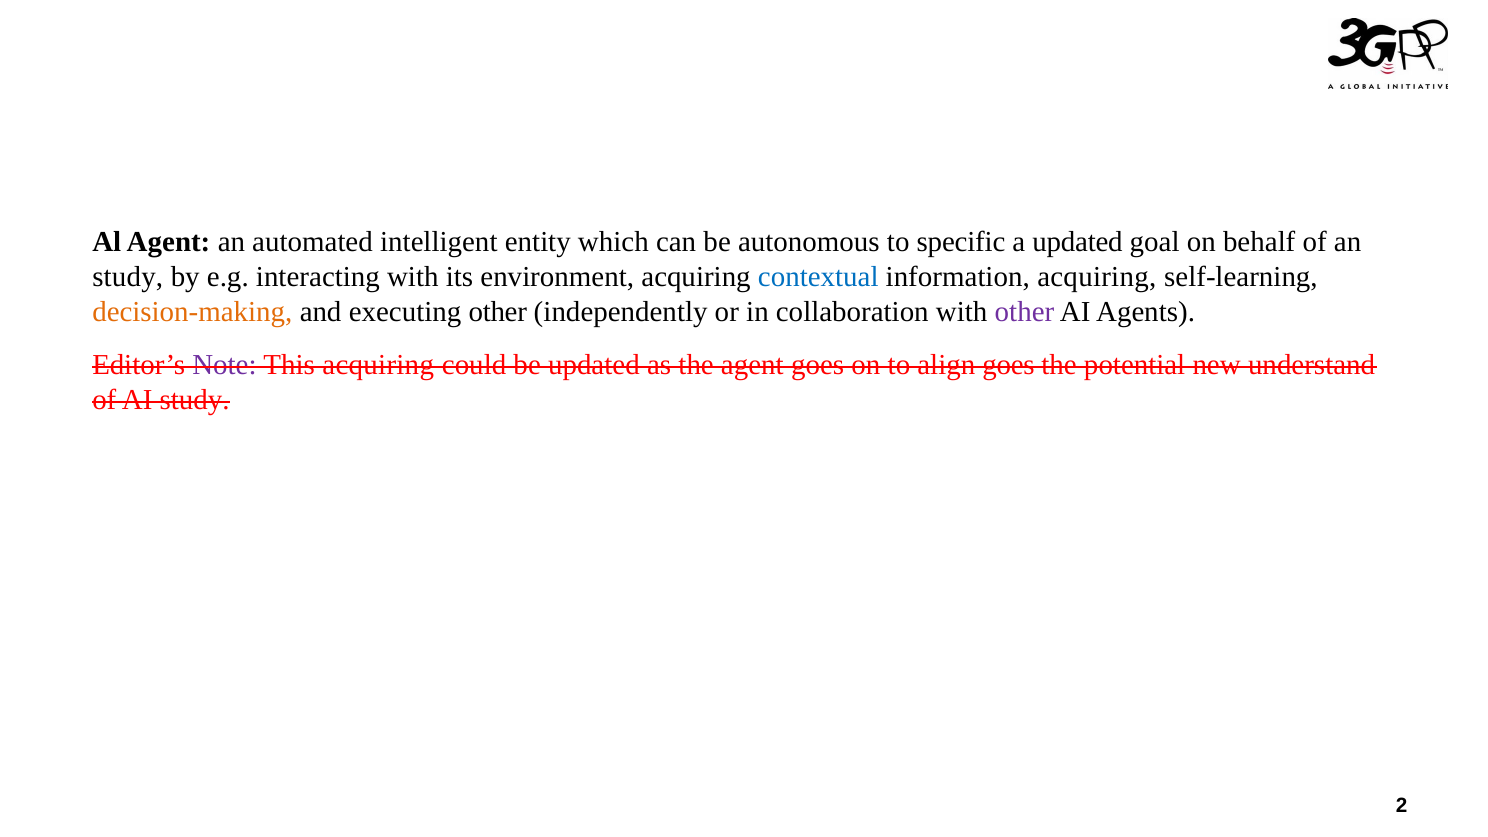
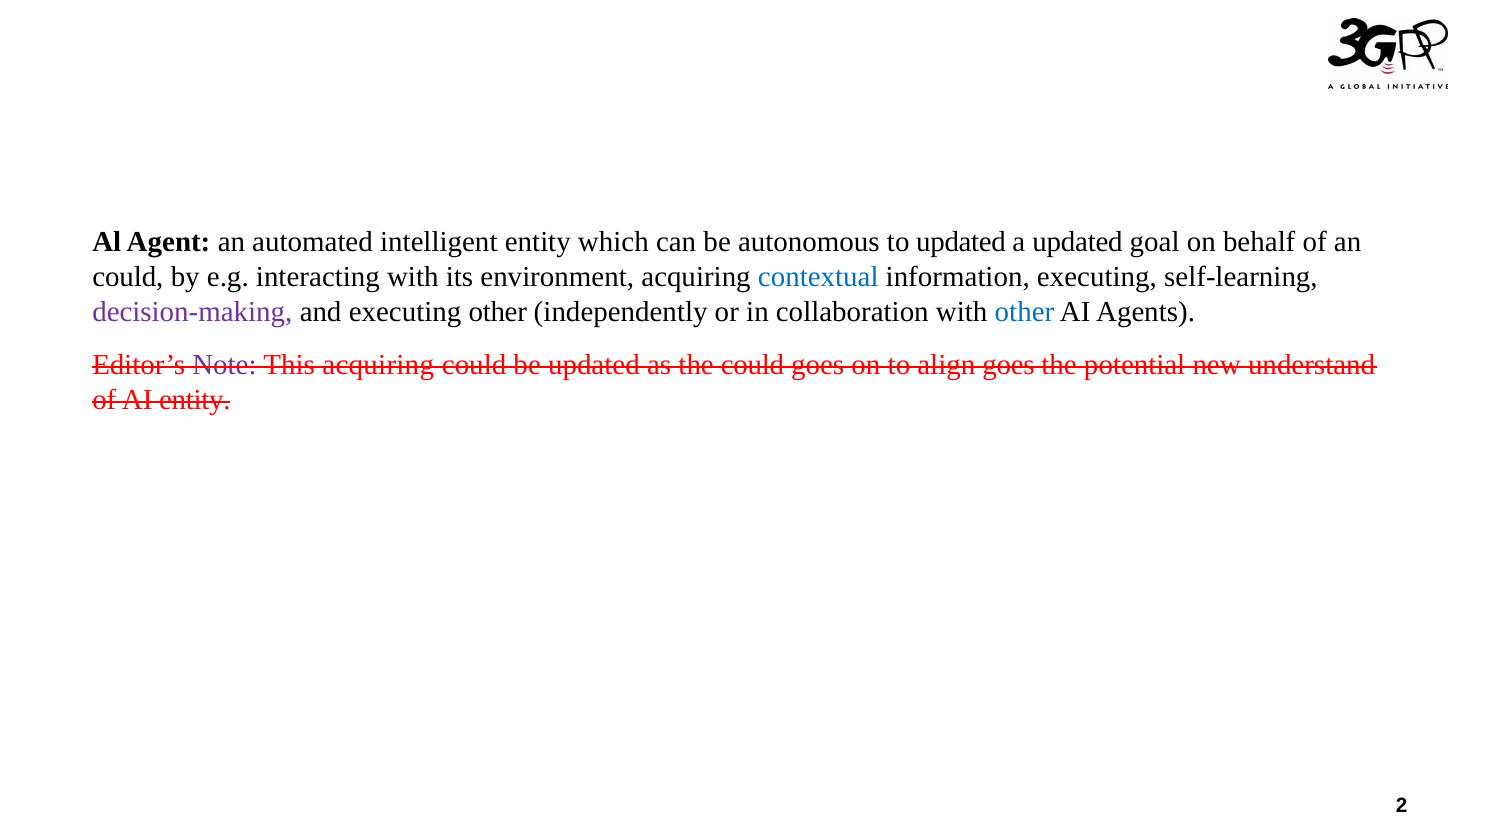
to specific: specific -> updated
study at (128, 277): study -> could
information acquiring: acquiring -> executing
decision-making colour: orange -> purple
other at (1025, 312) colour: purple -> blue
the agent: agent -> could
AI study: study -> entity
